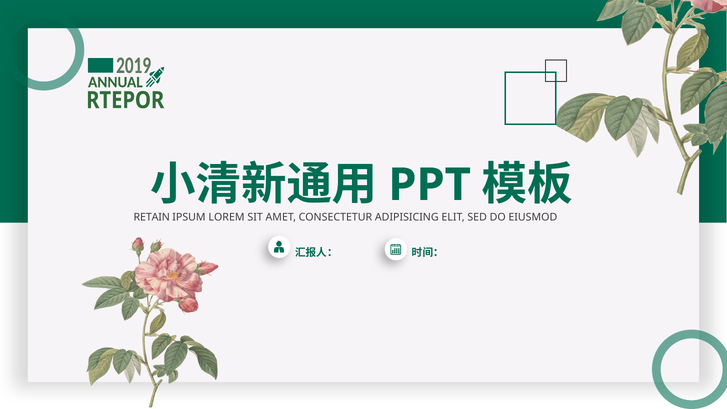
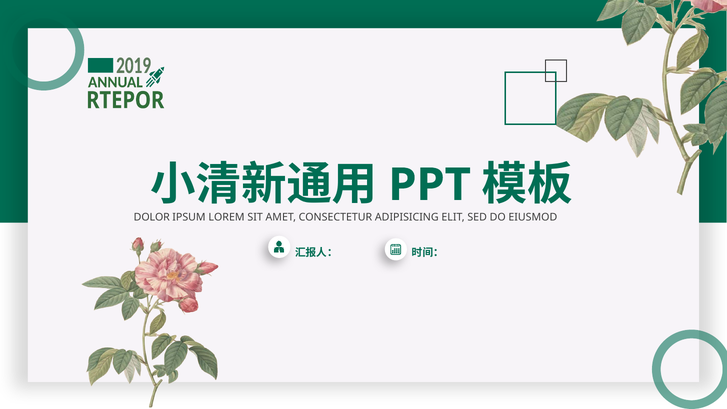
RETAIN: RETAIN -> DOLOR
